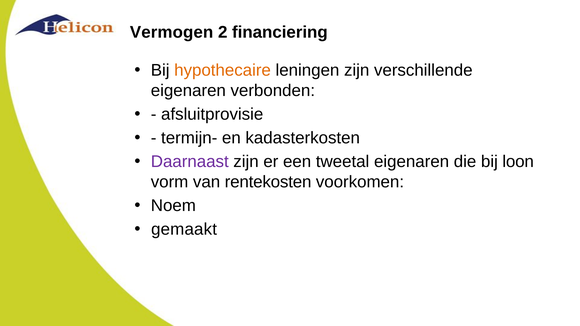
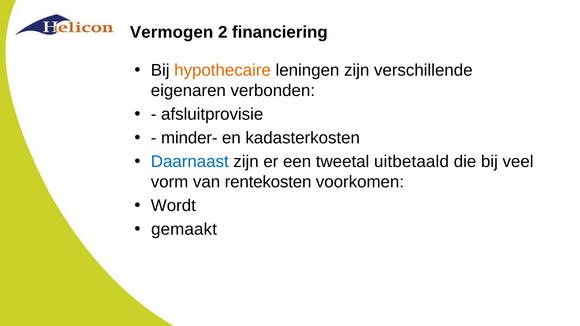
termijn-: termijn- -> minder-
Daarnaast colour: purple -> blue
tweetal eigenaren: eigenaren -> uitbetaald
loon: loon -> veel
Noem: Noem -> Wordt
